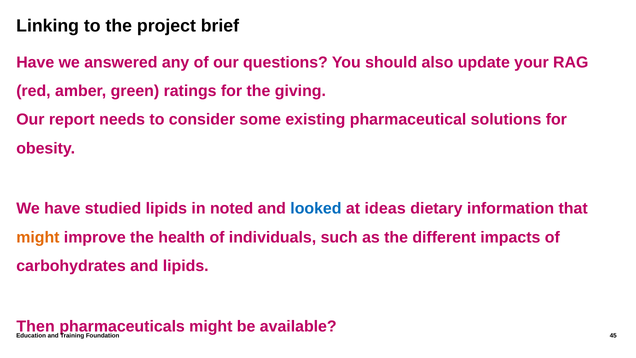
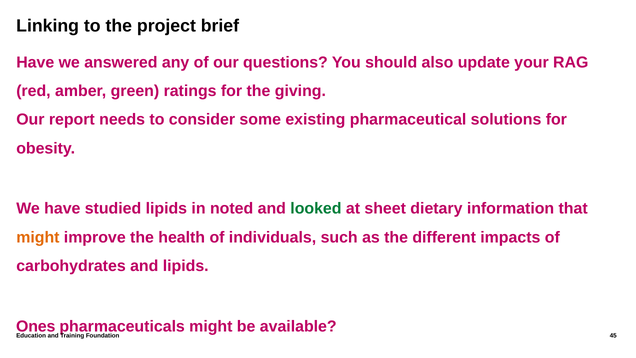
looked colour: blue -> green
ideas: ideas -> sheet
Then: Then -> Ones
